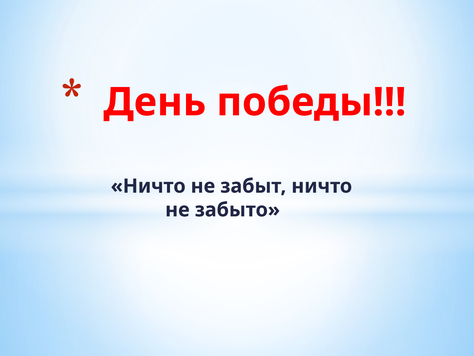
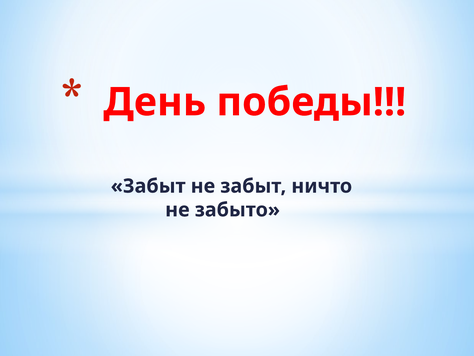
Ничто at (148, 186): Ничто -> Забыт
